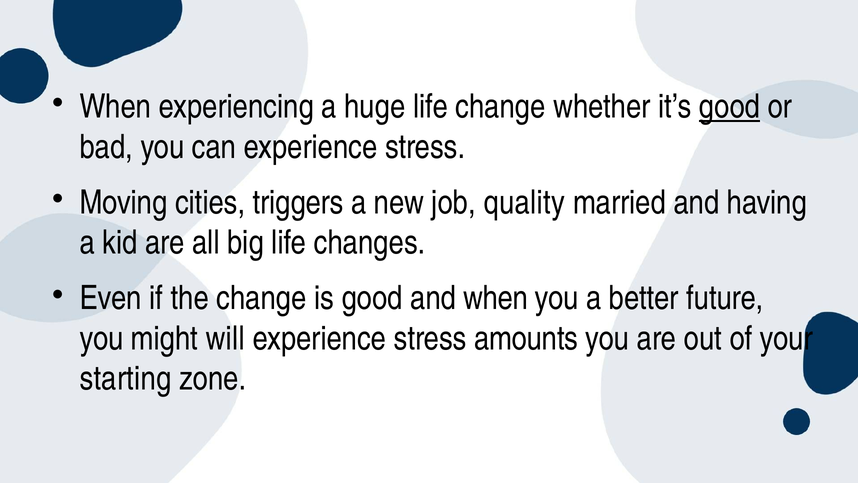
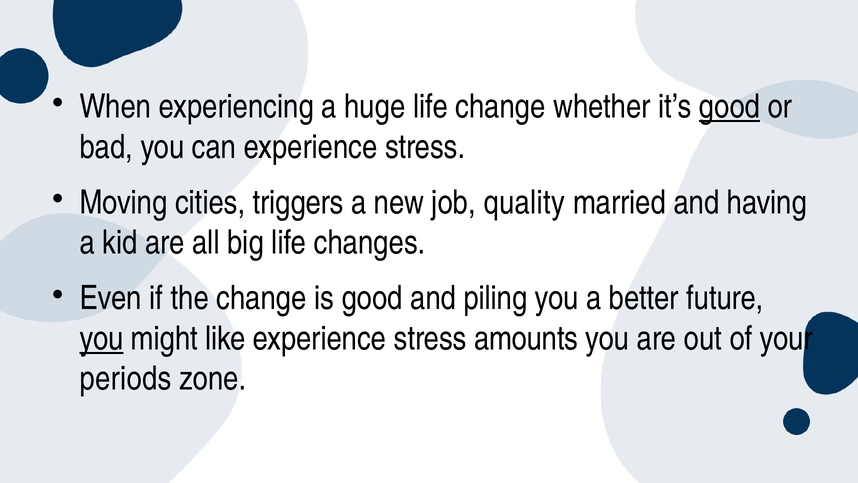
and when: when -> piling
you at (102, 338) underline: none -> present
will: will -> like
starting: starting -> periods
